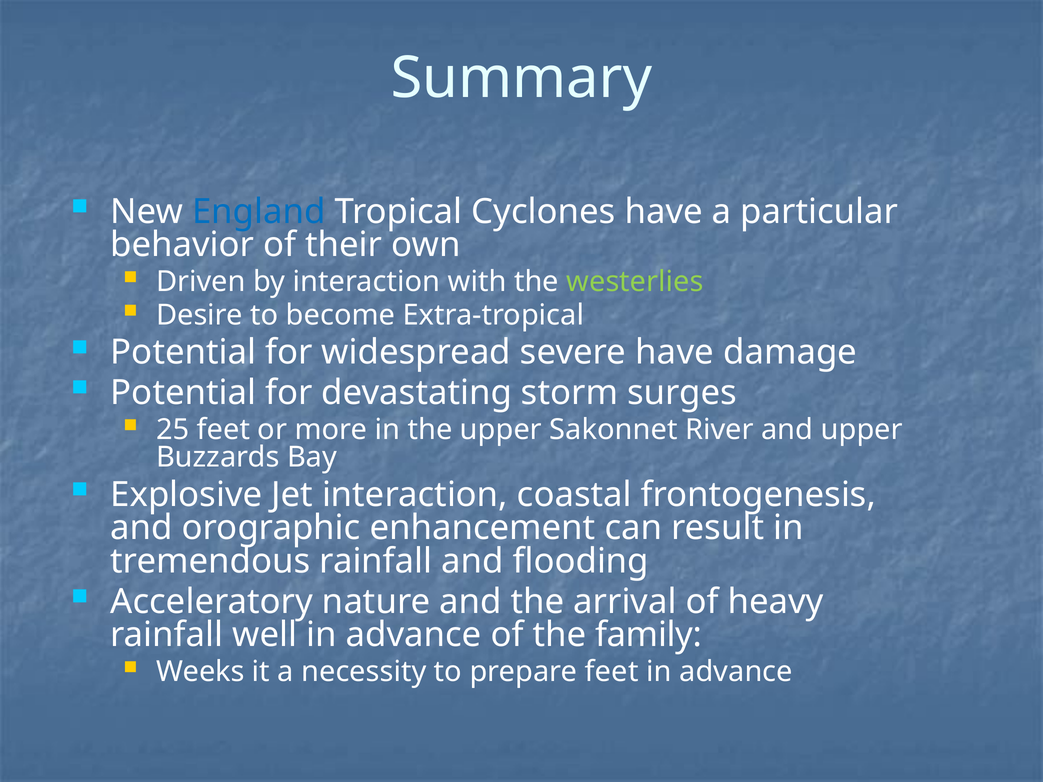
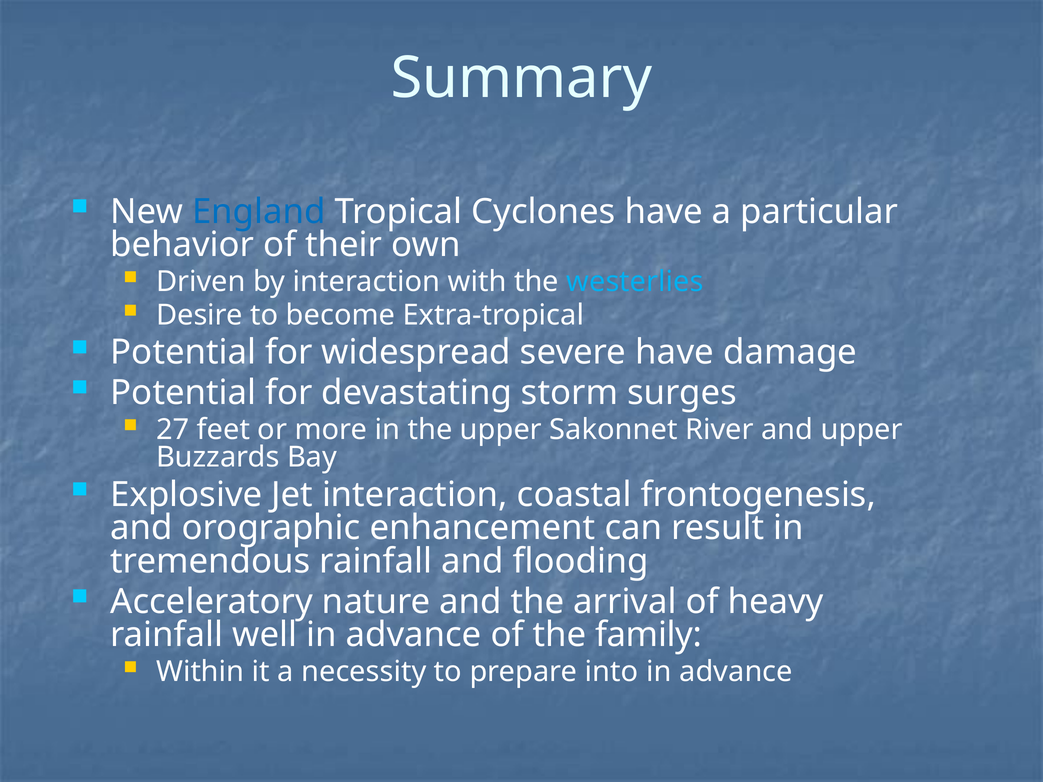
westerlies colour: light green -> light blue
25: 25 -> 27
Weeks: Weeks -> Within
prepare feet: feet -> into
